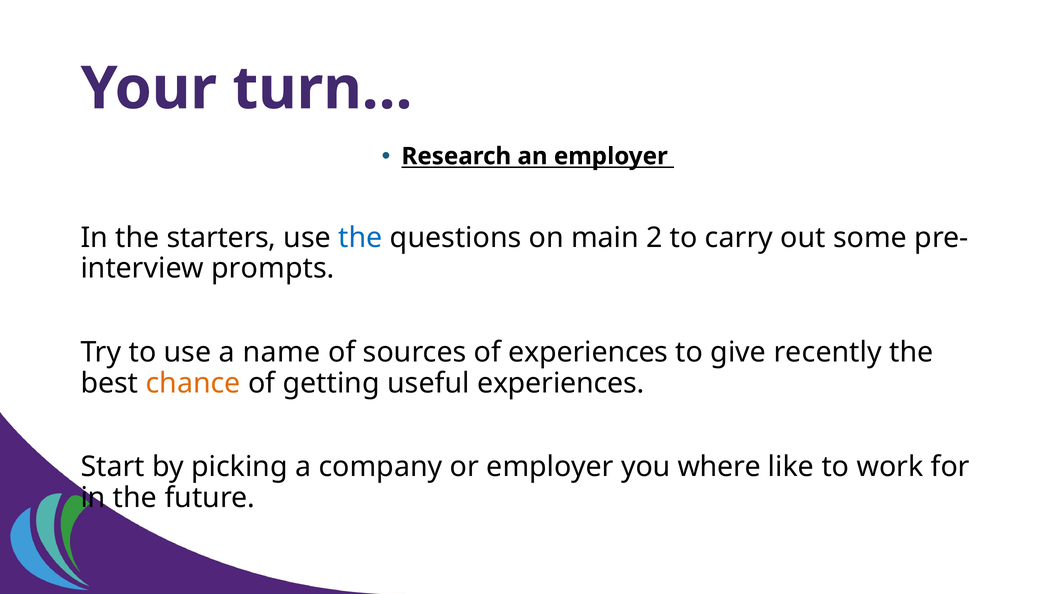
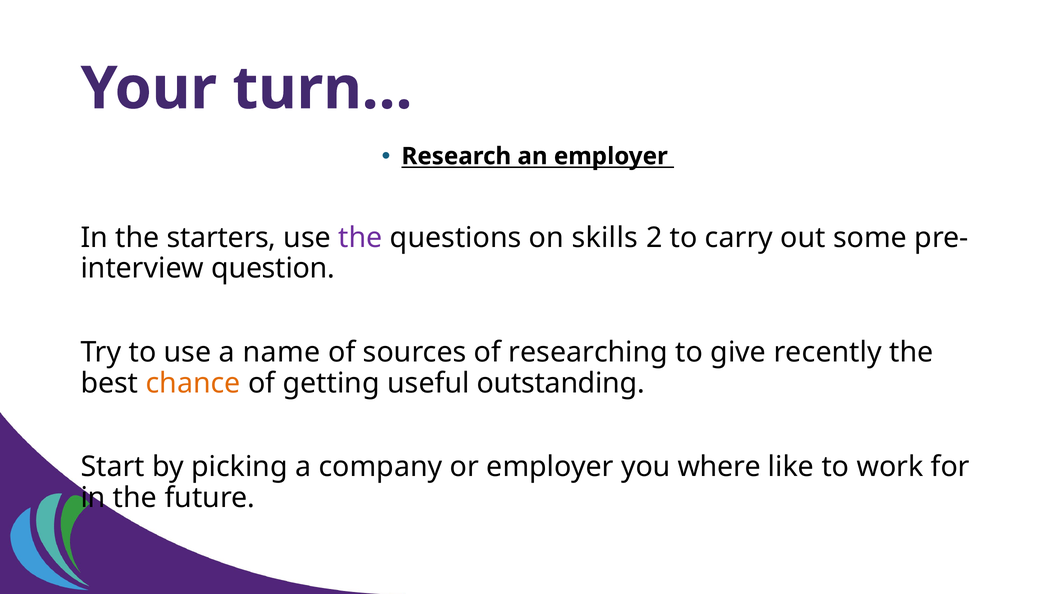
the at (360, 238) colour: blue -> purple
main: main -> skills
prompts: prompts -> question
of experiences: experiences -> researching
useful experiences: experiences -> outstanding
